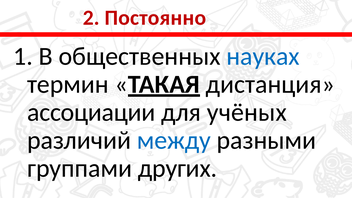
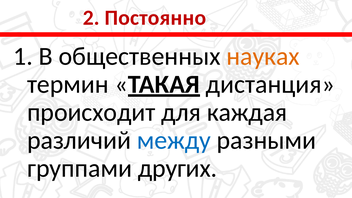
науках colour: blue -> orange
ассоциации: ассоциации -> происходит
учёных: учёных -> каждая
